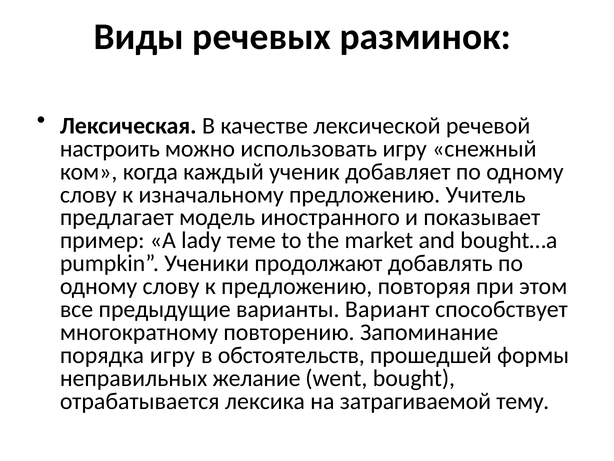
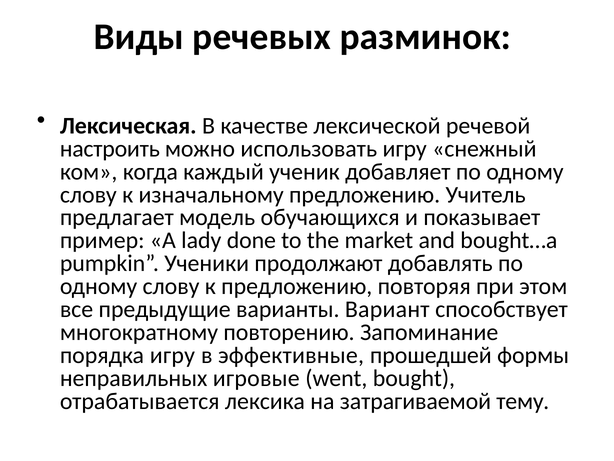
иностранного: иностранного -> обучающихся
теме: теме -> done
обстоятельств: обстоятельств -> эффективные
желание: желание -> игровые
